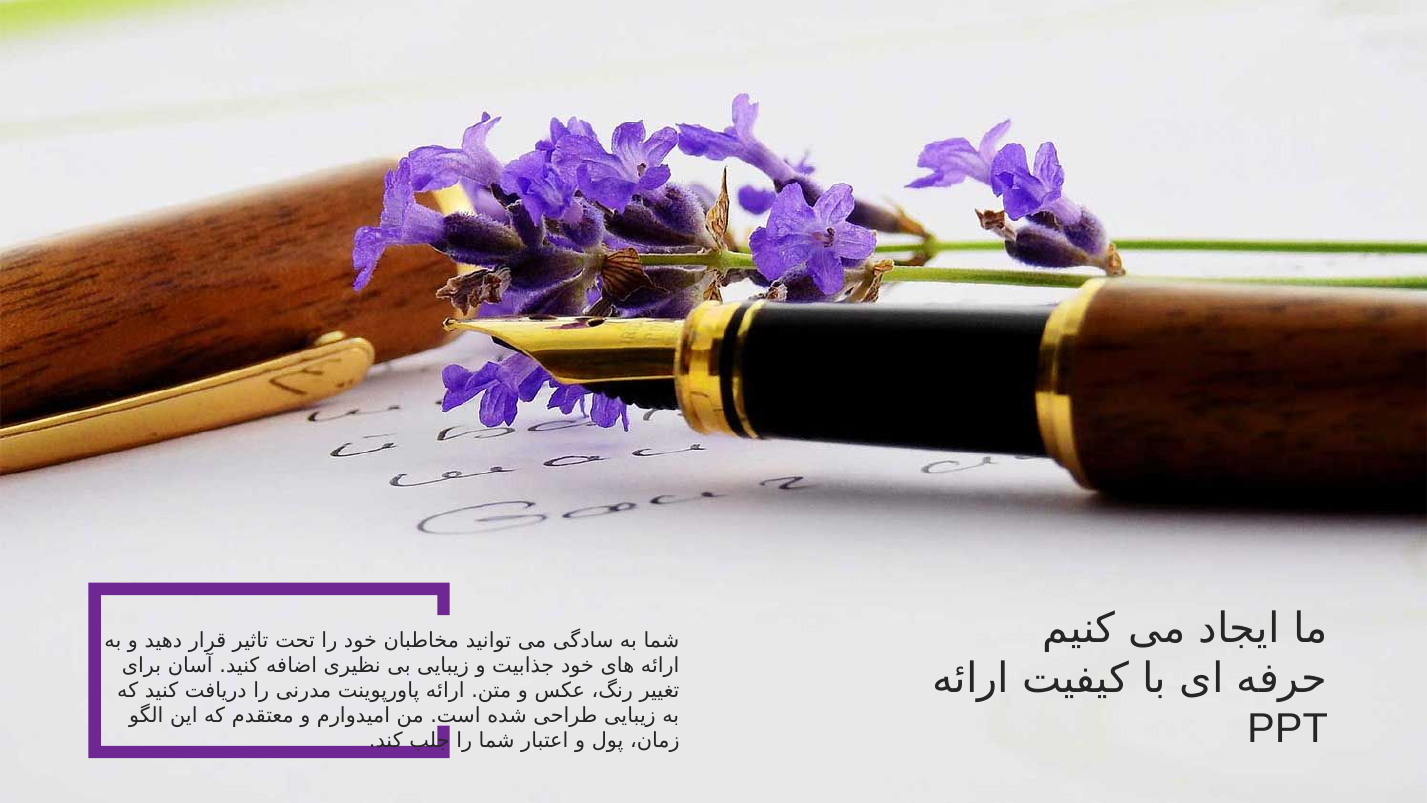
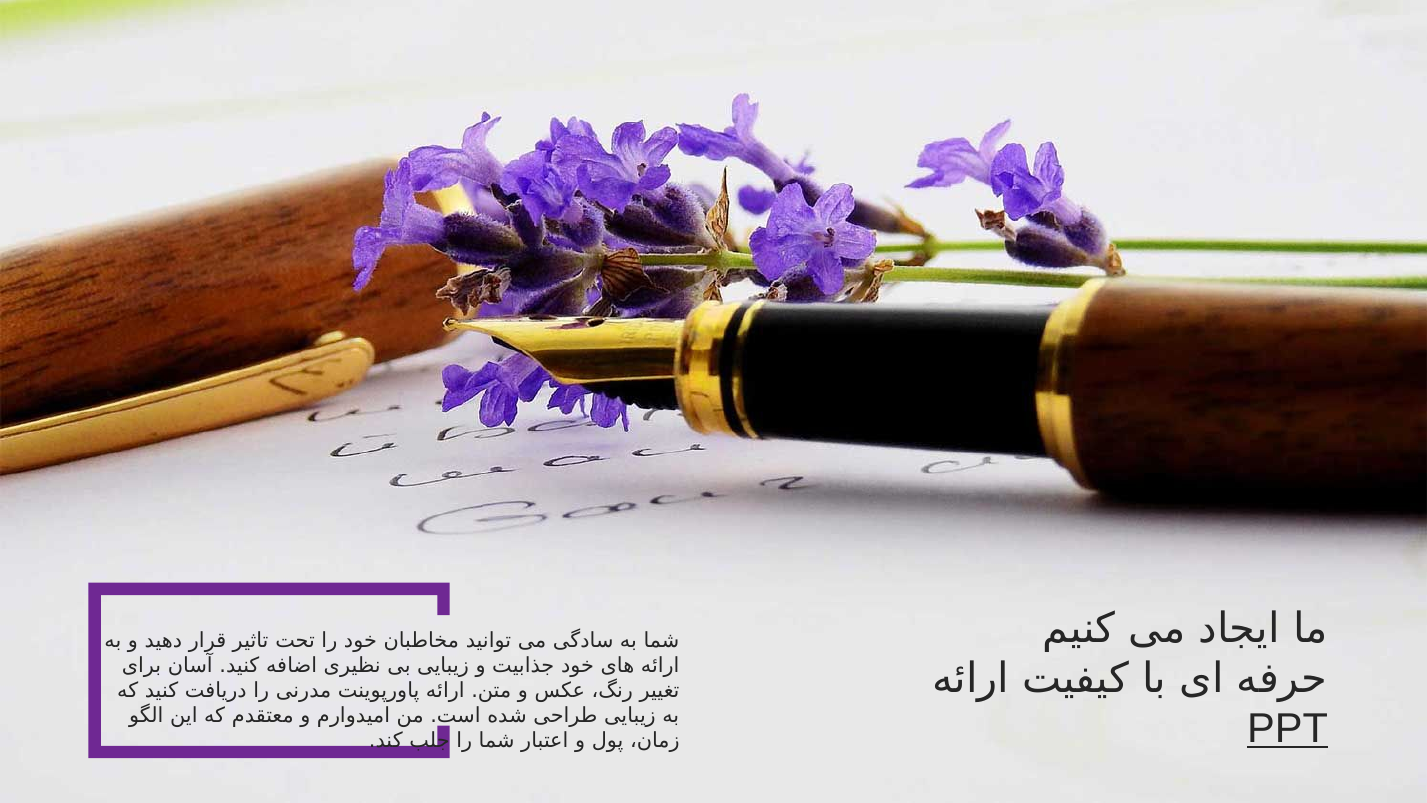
PPT underline: none -> present
